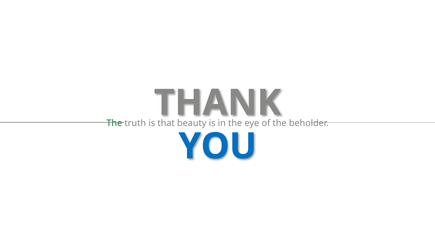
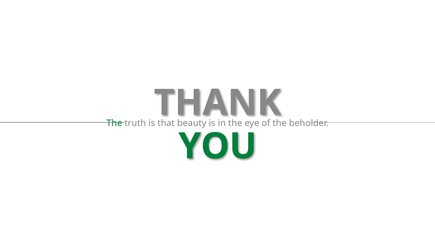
YOU colour: blue -> green
